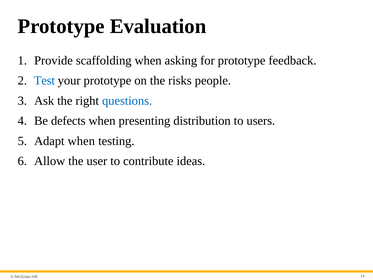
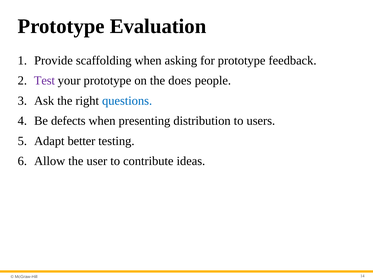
Test colour: blue -> purple
risks: risks -> does
Adapt when: when -> better
